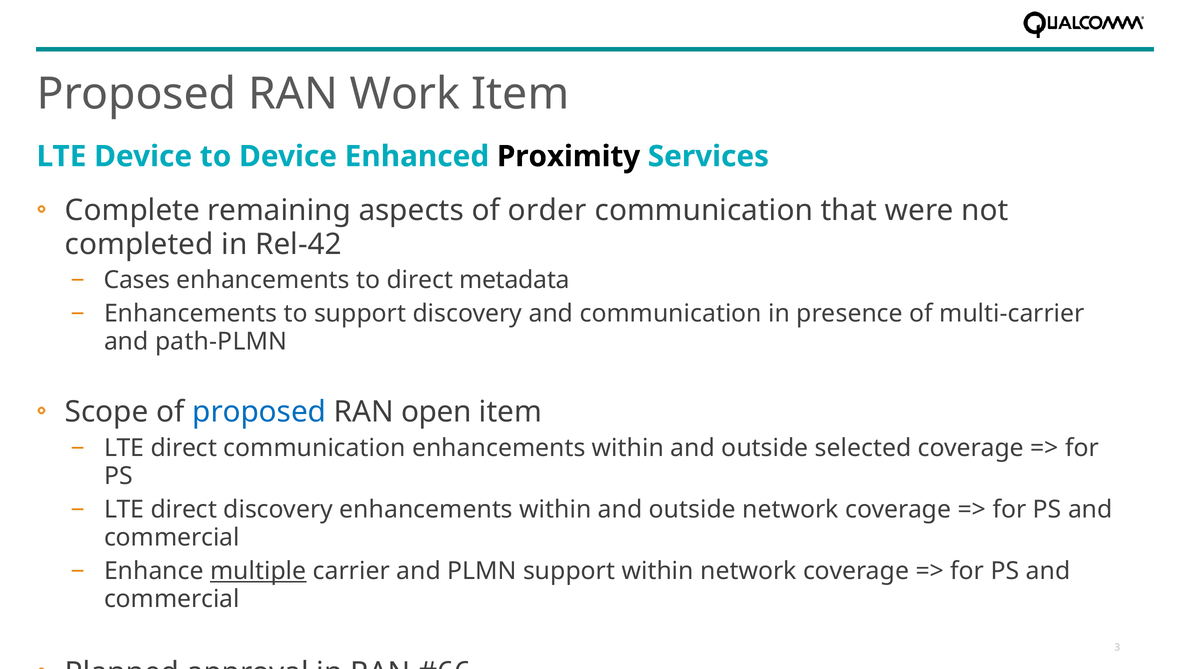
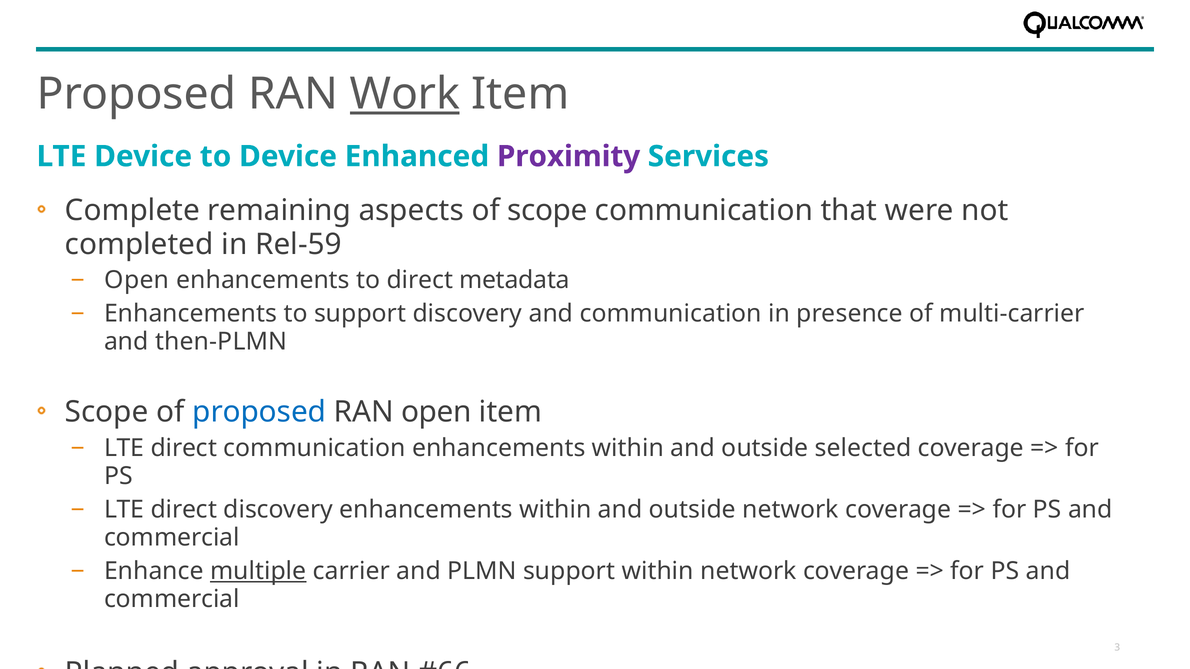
Work underline: none -> present
Proximity colour: black -> purple
of order: order -> scope
Rel-42: Rel-42 -> Rel-59
Cases at (137, 280): Cases -> Open
path-PLMN: path-PLMN -> then-PLMN
